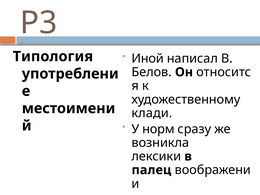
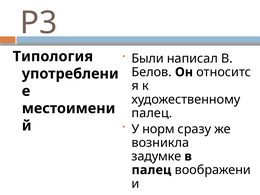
Иной: Иной -> Были
клади at (152, 113): клади -> палец
лексики: лексики -> задумке
